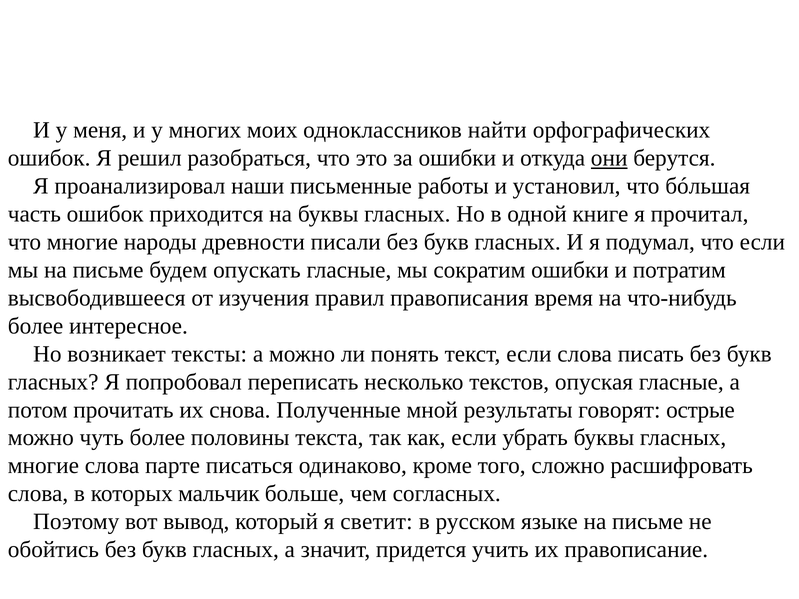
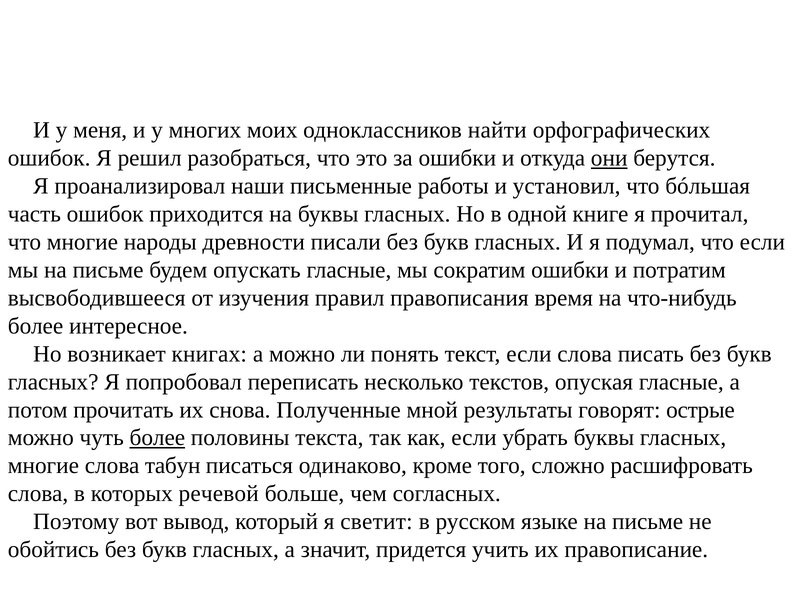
тексты: тексты -> книгах
более at (157, 438) underline: none -> present
парте: парте -> табун
мальчик: мальчик -> речевой
